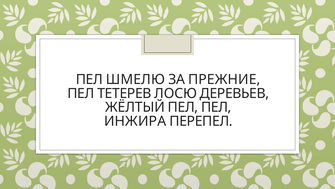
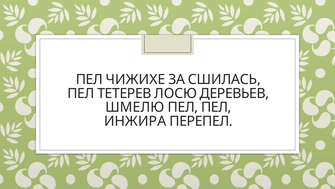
ШМЕЛЮ: ШМЕЛЮ -> ЧИЖИХЕ
ПРЕЖНИЕ: ПРЕЖНИЕ -> СШИЛАСЬ
ЖЁЛТЫЙ: ЖЁЛТЫЙ -> ШМЕЛЮ
